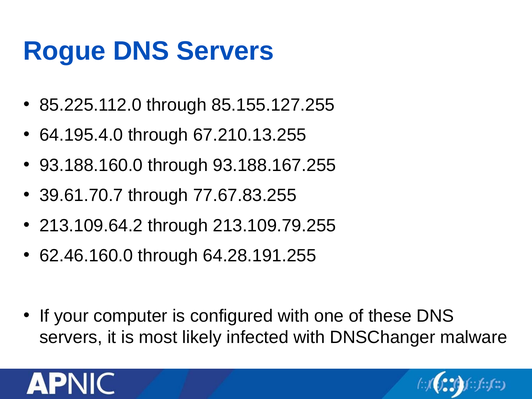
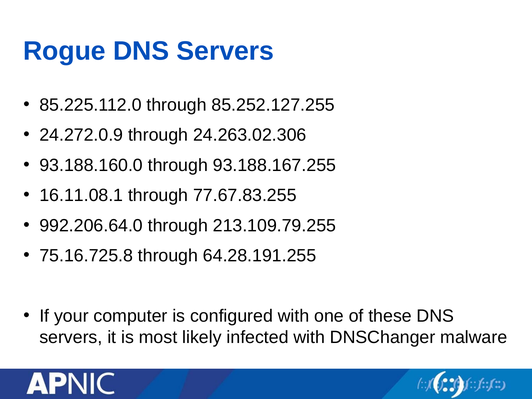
85.155.127.255: 85.155.127.255 -> 85.252.127.255
64.195.4.0: 64.195.4.0 -> 24.272.0.9
67.210.13.255: 67.210.13.255 -> 24.263.02.306
39.61.70.7: 39.61.70.7 -> 16.11.08.1
213.109.64.2: 213.109.64.2 -> 992.206.64.0
62.46.160.0: 62.46.160.0 -> 75.16.725.8
